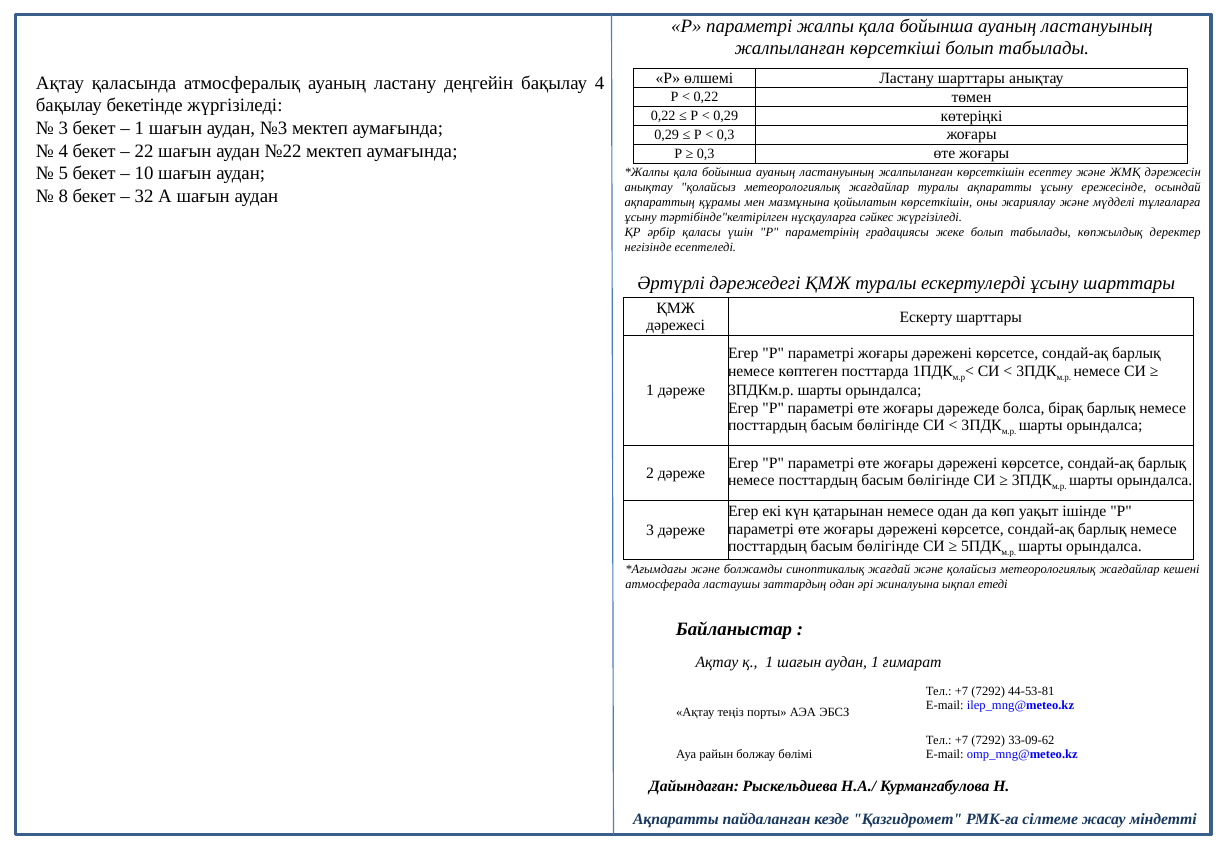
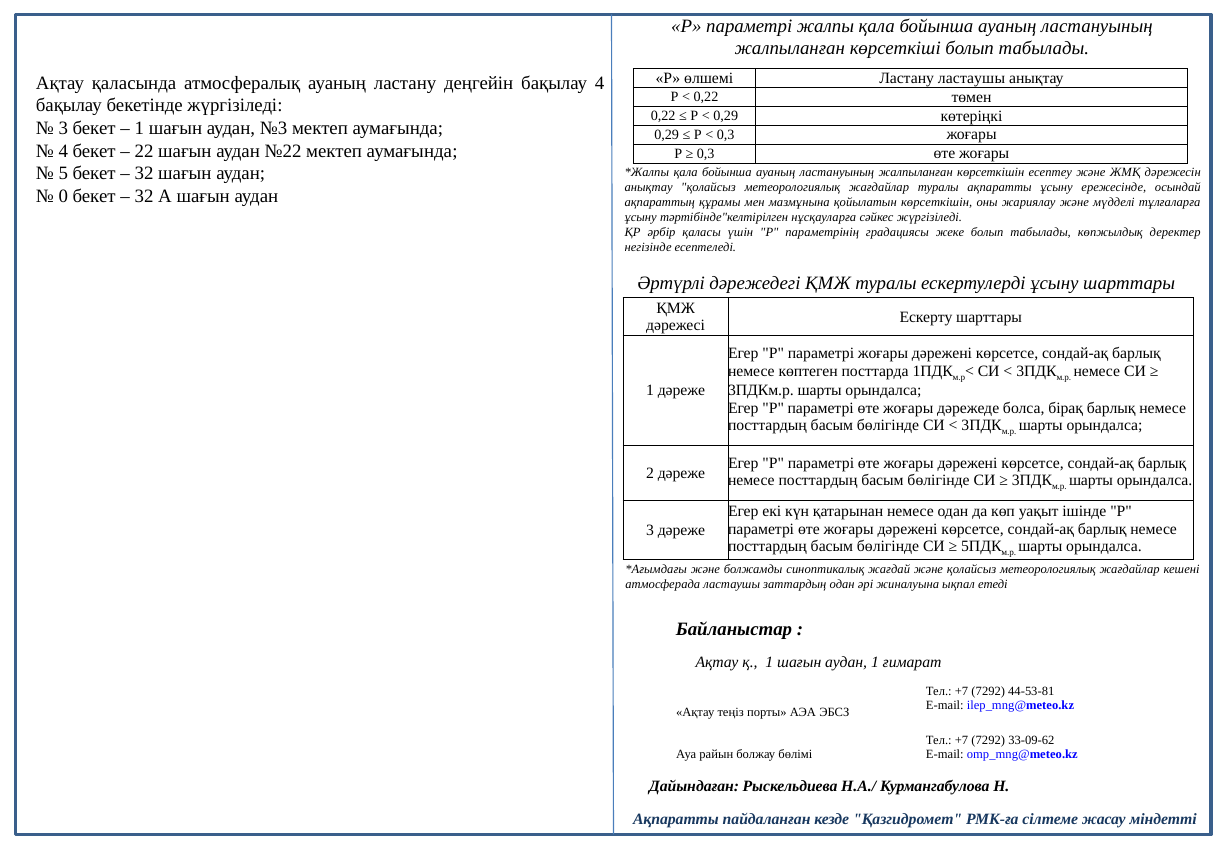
Ластану шарттары: шарттары -> ластаушы
10 at (144, 174): 10 -> 32
8: 8 -> 0
